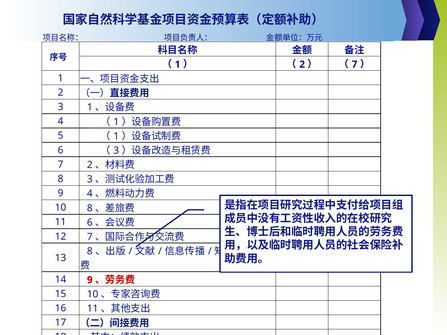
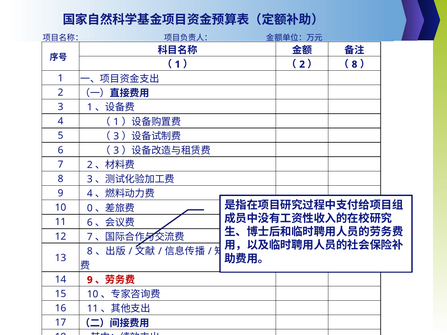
7 at (355, 64): 7 -> 8
1 at (116, 136): 1 -> 3
10 8: 8 -> 0
